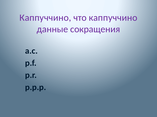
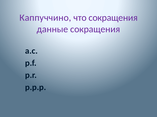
что каппуччино: каппуччино -> сокращения
